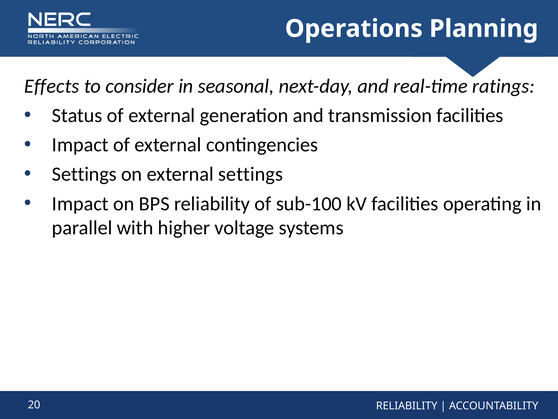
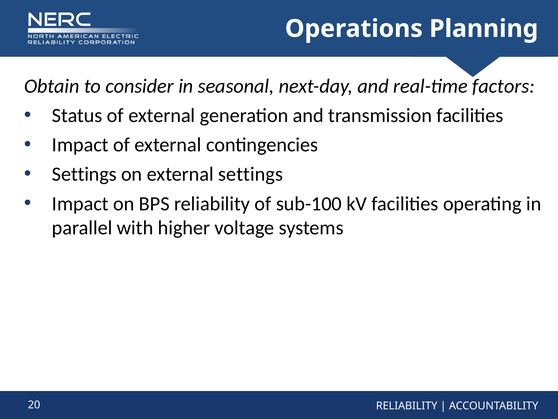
Effects: Effects -> Obtain
ratings: ratings -> factors
